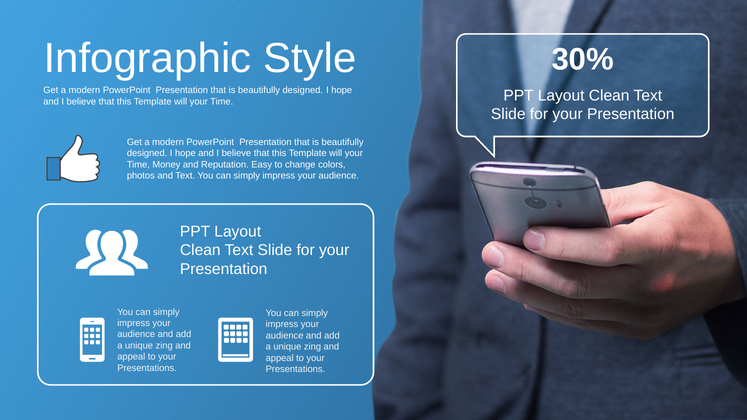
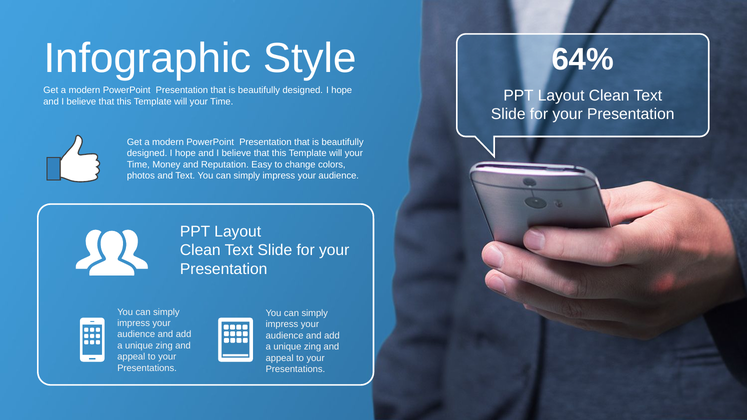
30%: 30% -> 64%
